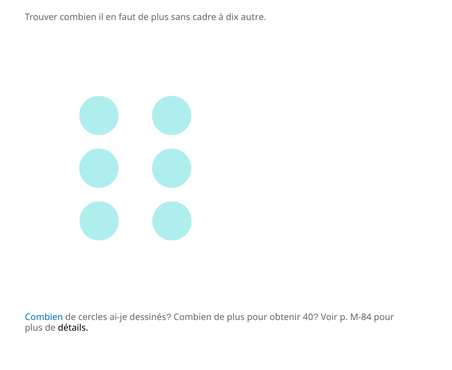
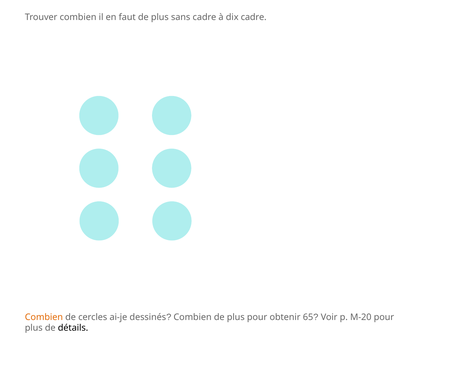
dix autre: autre -> cadre
Combien at (44, 318) colour: blue -> orange
40: 40 -> 65
M-84: M-84 -> M-20
